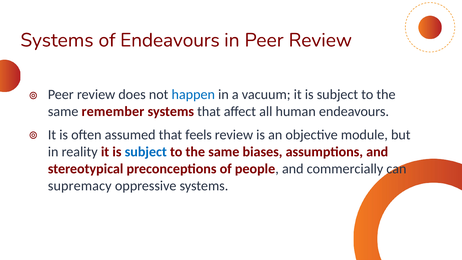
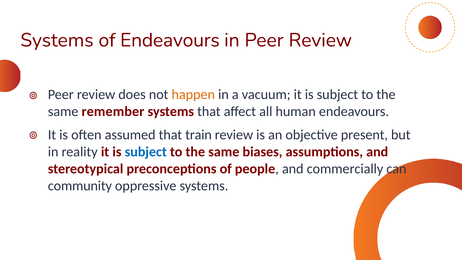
happen colour: blue -> orange
feels: feels -> train
module: module -> present
supremacy: supremacy -> community
